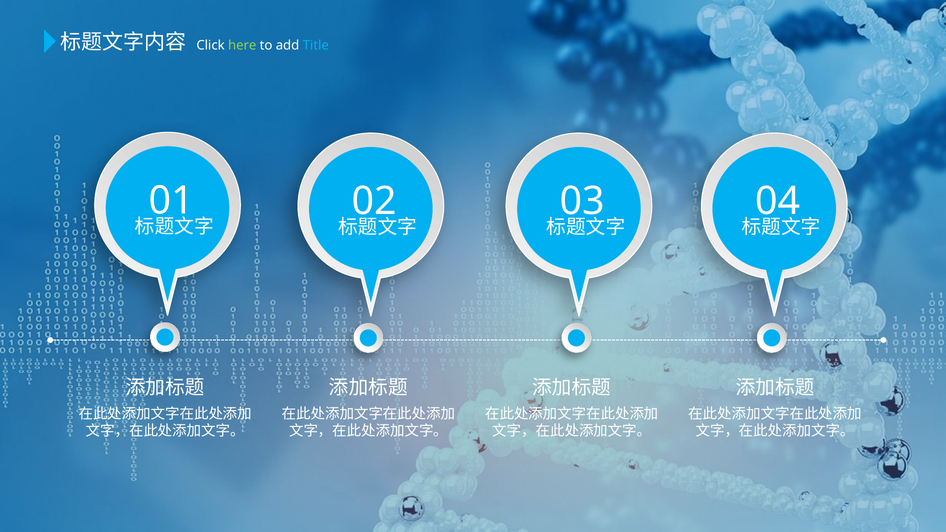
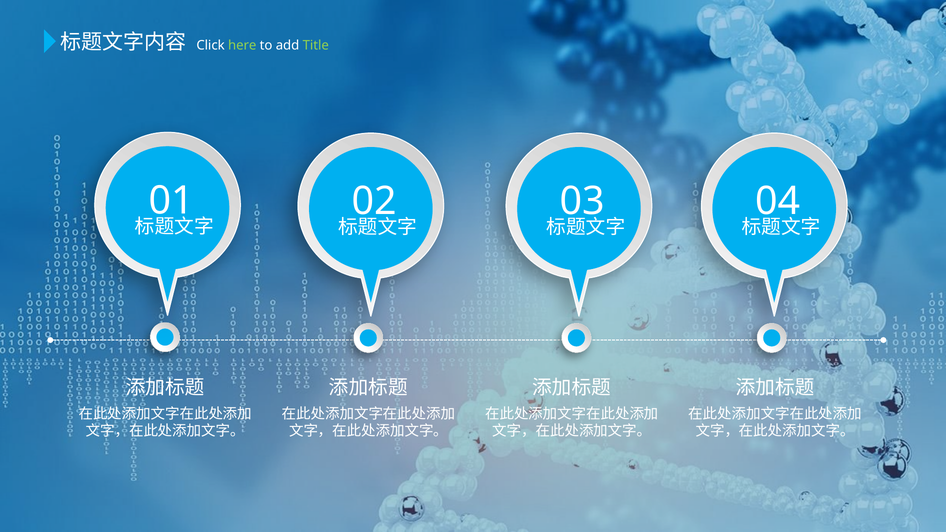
Title colour: light blue -> light green
